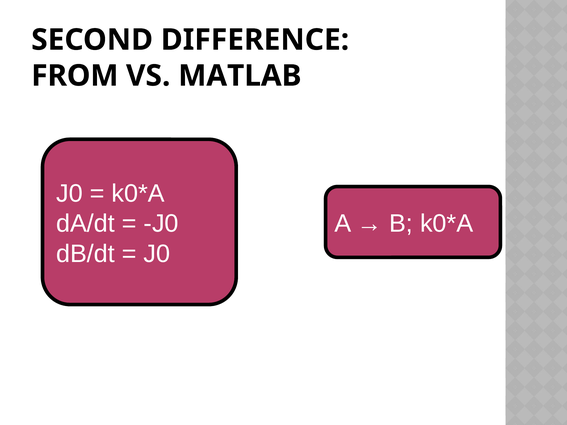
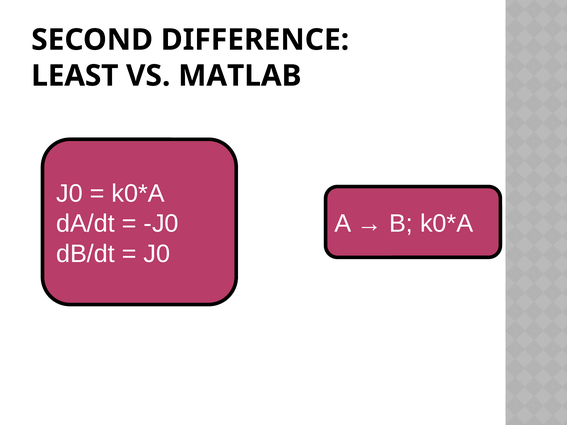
FROM: FROM -> LEAST
